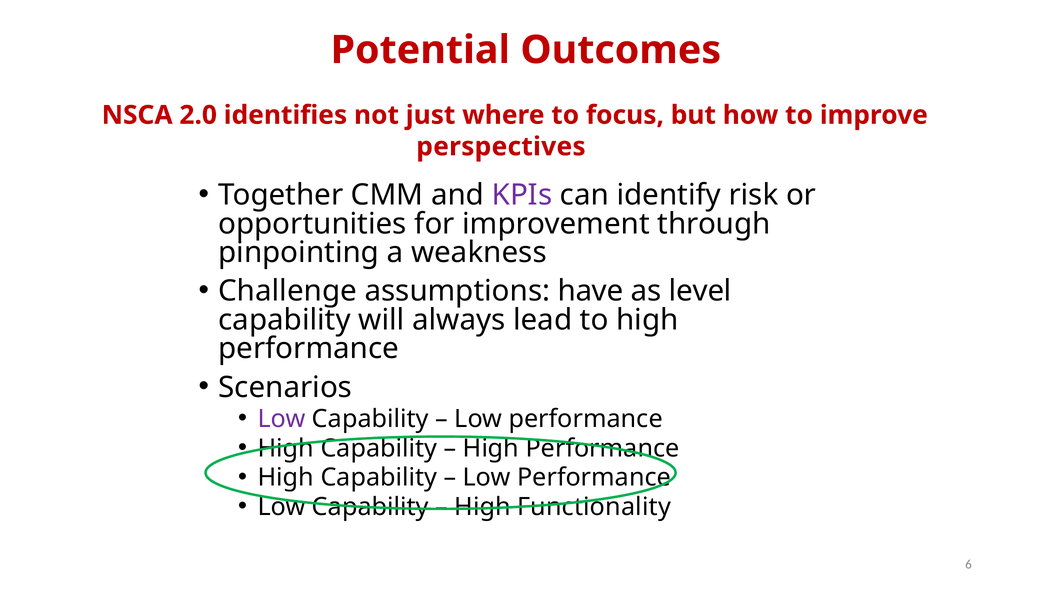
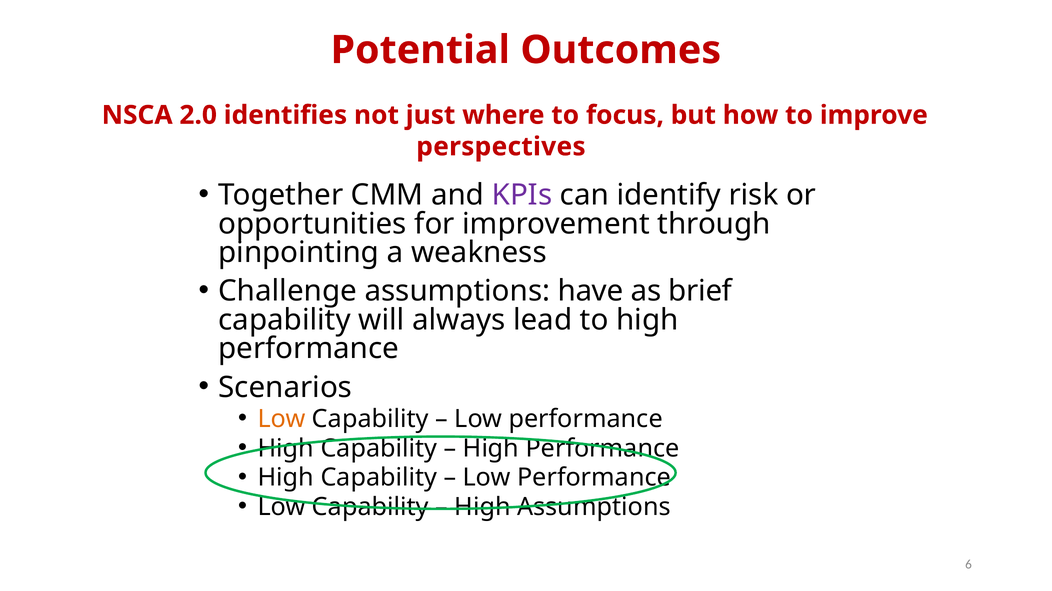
level: level -> brief
Low at (282, 420) colour: purple -> orange
High Functionality: Functionality -> Assumptions
